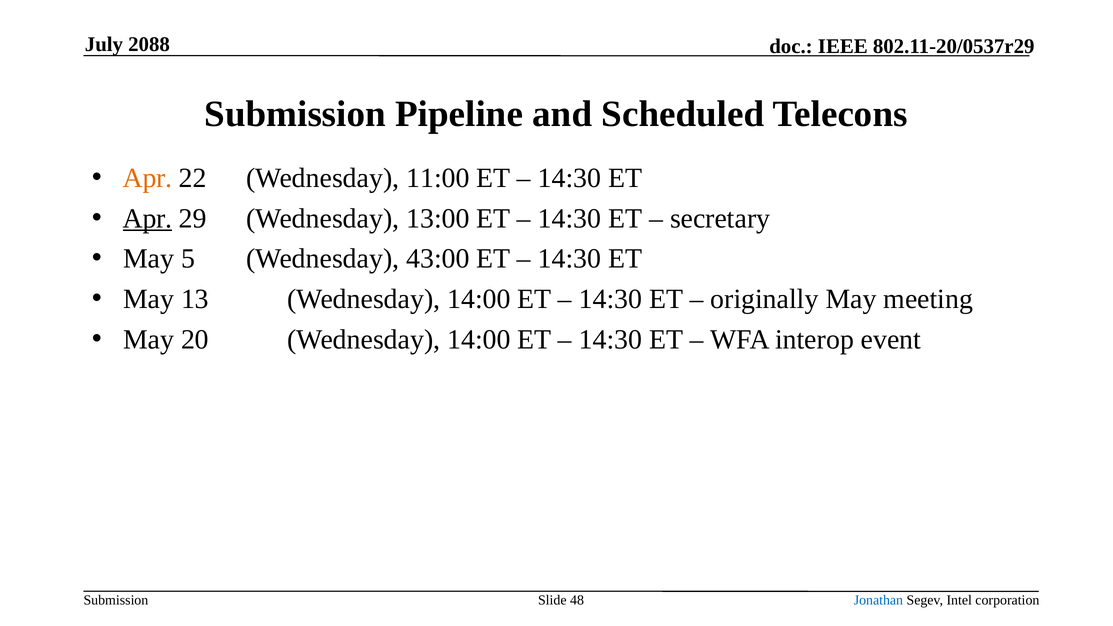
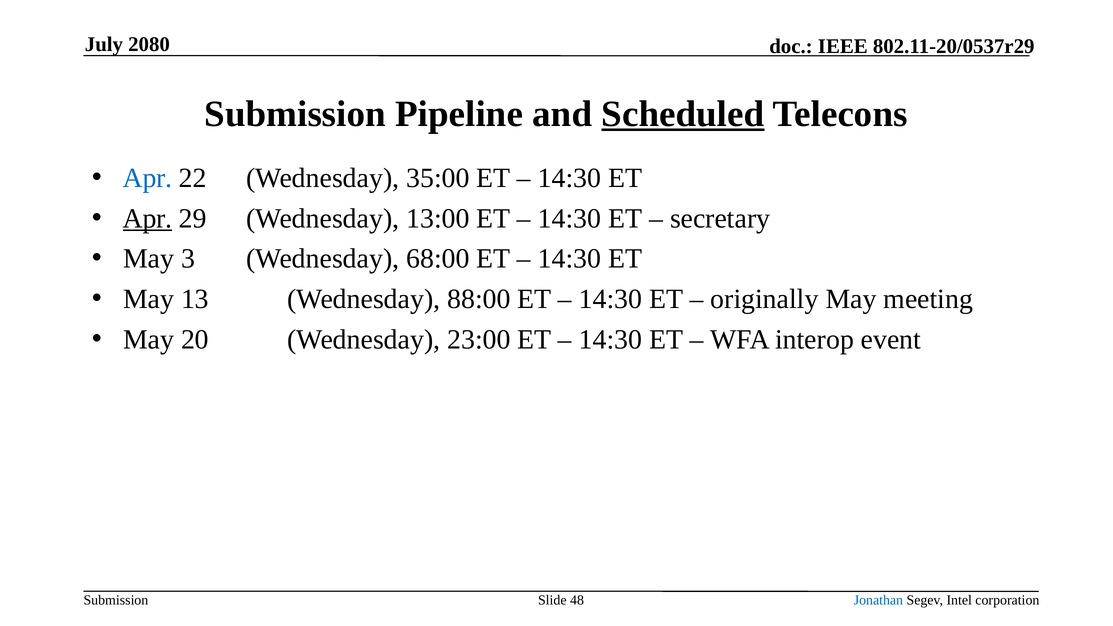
2088: 2088 -> 2080
Scheduled underline: none -> present
Apr at (148, 178) colour: orange -> blue
11:00: 11:00 -> 35:00
5: 5 -> 3
43:00: 43:00 -> 68:00
13 Wednesday 14:00: 14:00 -> 88:00
20 Wednesday 14:00: 14:00 -> 23:00
